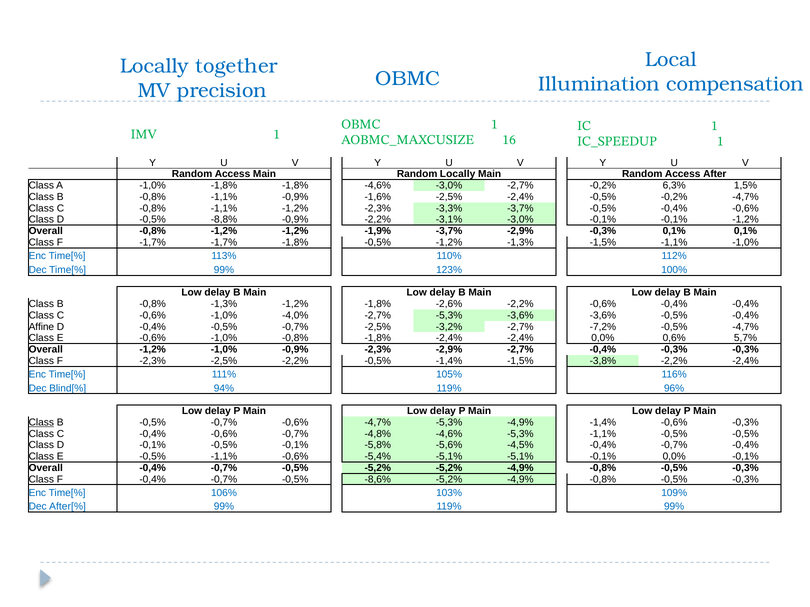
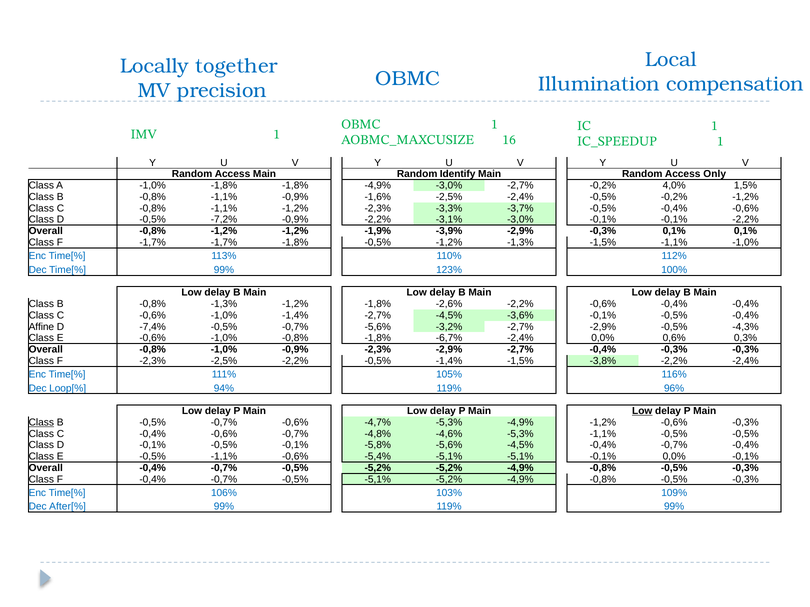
Random Locally: Locally -> Identify
After: After -> Only
-1,8% -4,6%: -4,6% -> -4,9%
6,3%: 6,3% -> 4,0%
-0,2% -4,7%: -4,7% -> -1,2%
-8,8%: -8,8% -> -7,2%
-0,1% -1,2%: -1,2% -> -2,2%
-1,9% -3,7%: -3,7% -> -3,9%
-1,0% -4,0%: -4,0% -> -1,4%
-2,7% -5,3%: -5,3% -> -4,5%
-3,6% -3,6%: -3,6% -> -0,1%
D -0,4%: -0,4% -> -7,4%
-0,7% -2,5%: -2,5% -> -5,6%
-2,7% -7,2%: -7,2% -> -2,9%
-0,5% -4,7%: -4,7% -> -4,3%
-1,8% -2,4%: -2,4% -> -6,7%
5,7%: 5,7% -> 0,3%
-1,2% at (153, 350): -1,2% -> -0,8%
Blind[%: Blind[% -> Loop[%
Low at (642, 411) underline: none -> present
-4,9% -1,4%: -1,4% -> -1,2%
-0,5% -8,6%: -8,6% -> -5,1%
